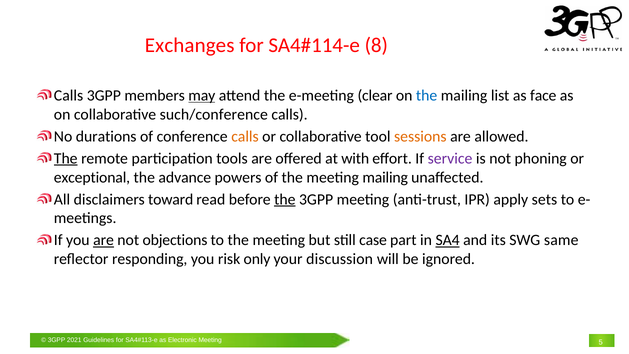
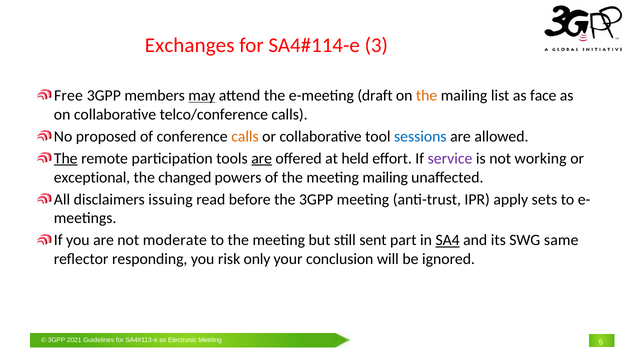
8: 8 -> 3
Calls at (69, 95): Calls -> Free
clear: clear -> draft
the at (427, 95) colour: blue -> orange
such/conference: such/conference -> telco/conference
durations: durations -> proposed
sessions colour: orange -> blue
are at (262, 158) underline: none -> present
with: with -> held
phoning: phoning -> working
advance: advance -> changed
toward: toward -> issuing
the at (285, 199) underline: present -> none
are at (104, 240) underline: present -> none
objections: objections -> moderate
case: case -> sent
discussion: discussion -> conclusion
